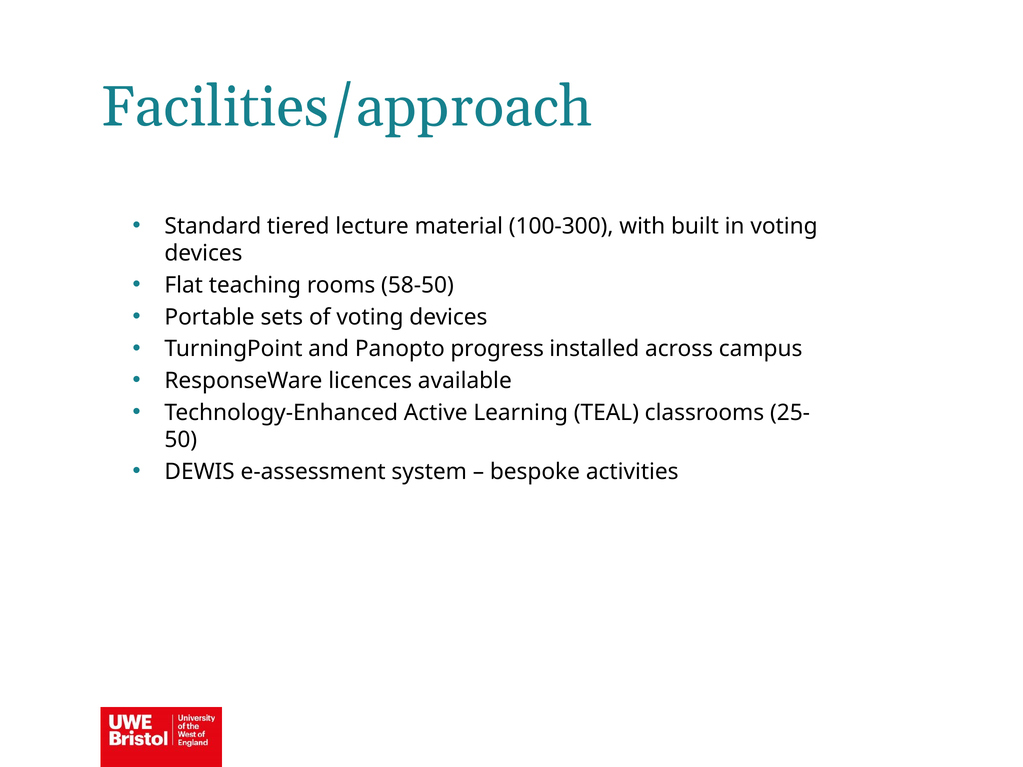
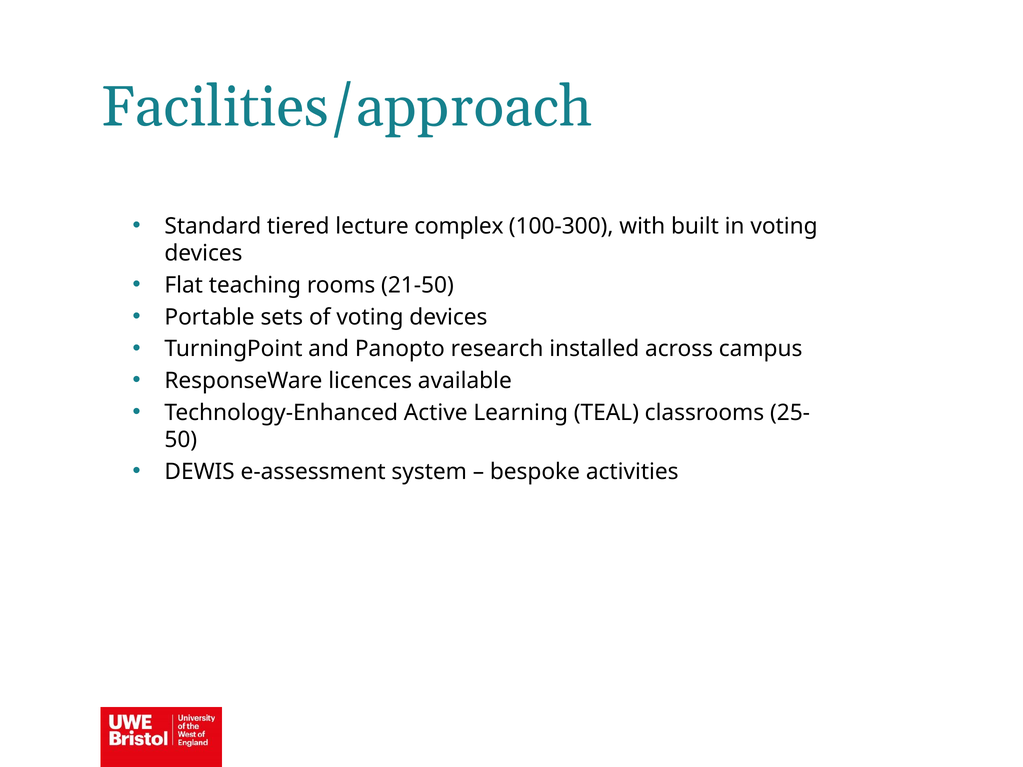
material: material -> complex
58-50: 58-50 -> 21-50
progress: progress -> research
